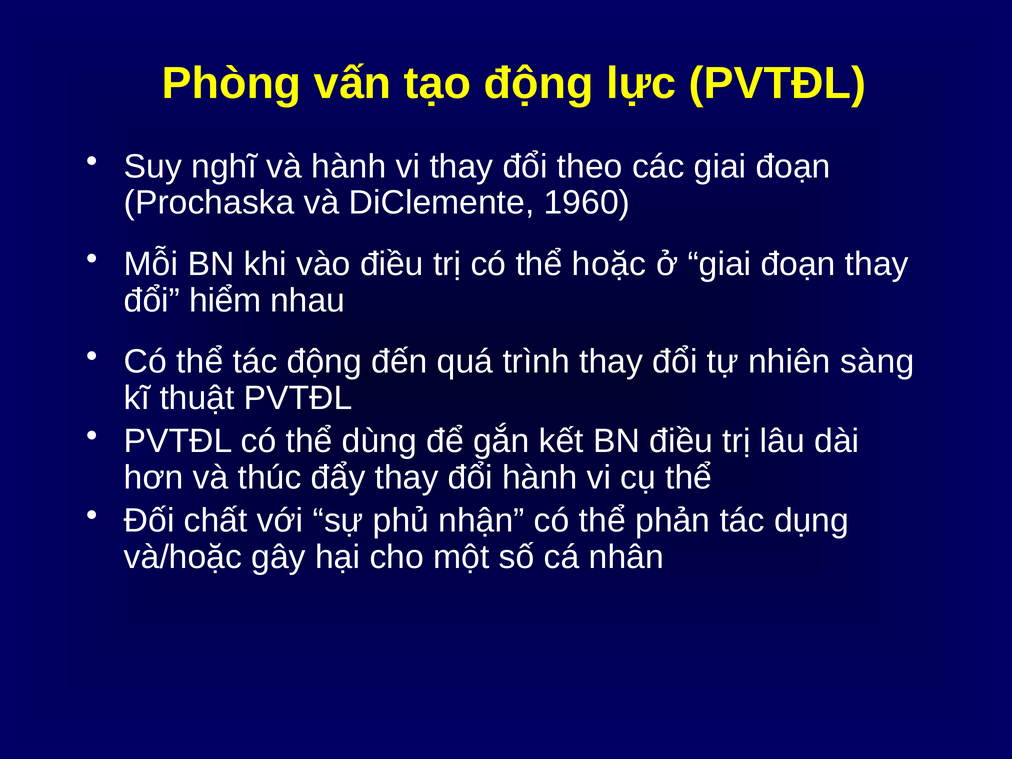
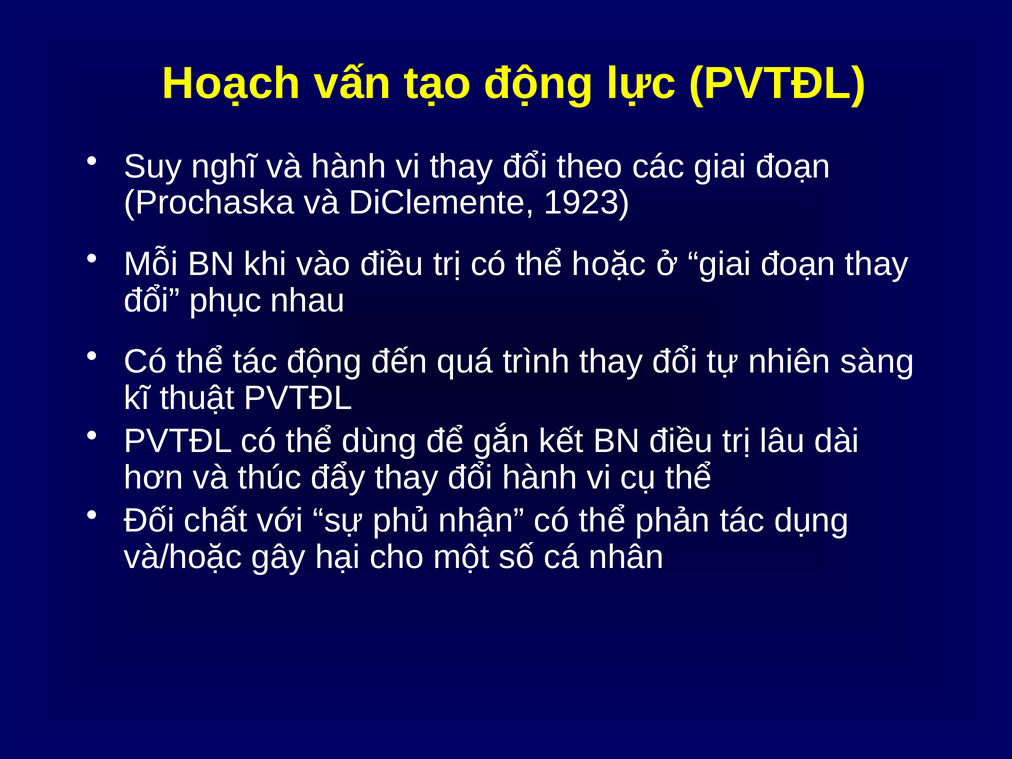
Phòng: Phòng -> Hoạch
1960: 1960 -> 1923
hiểm: hiểm -> phục
